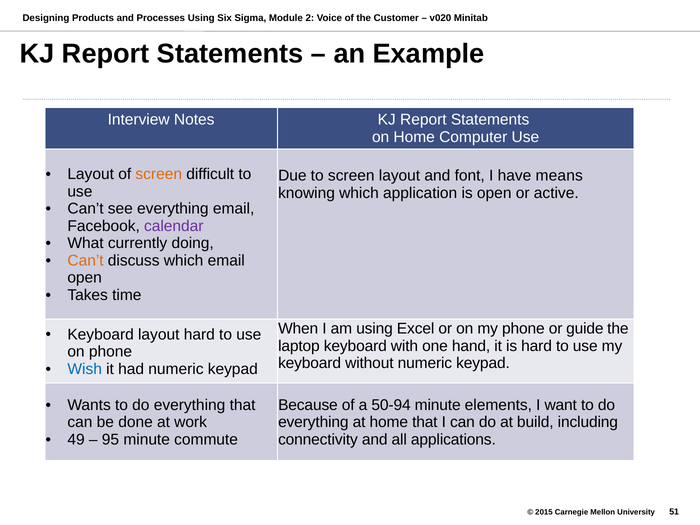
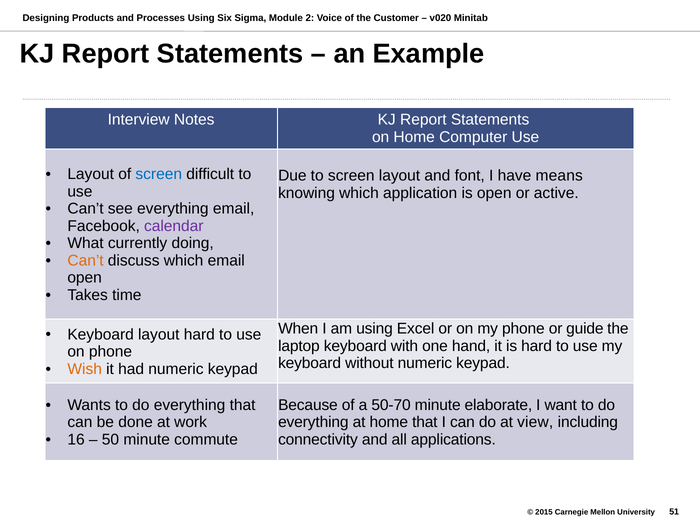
screen at (159, 174) colour: orange -> blue
Wish colour: blue -> orange
50-94: 50-94 -> 50-70
elements: elements -> elaborate
build: build -> view
49: 49 -> 16
95: 95 -> 50
